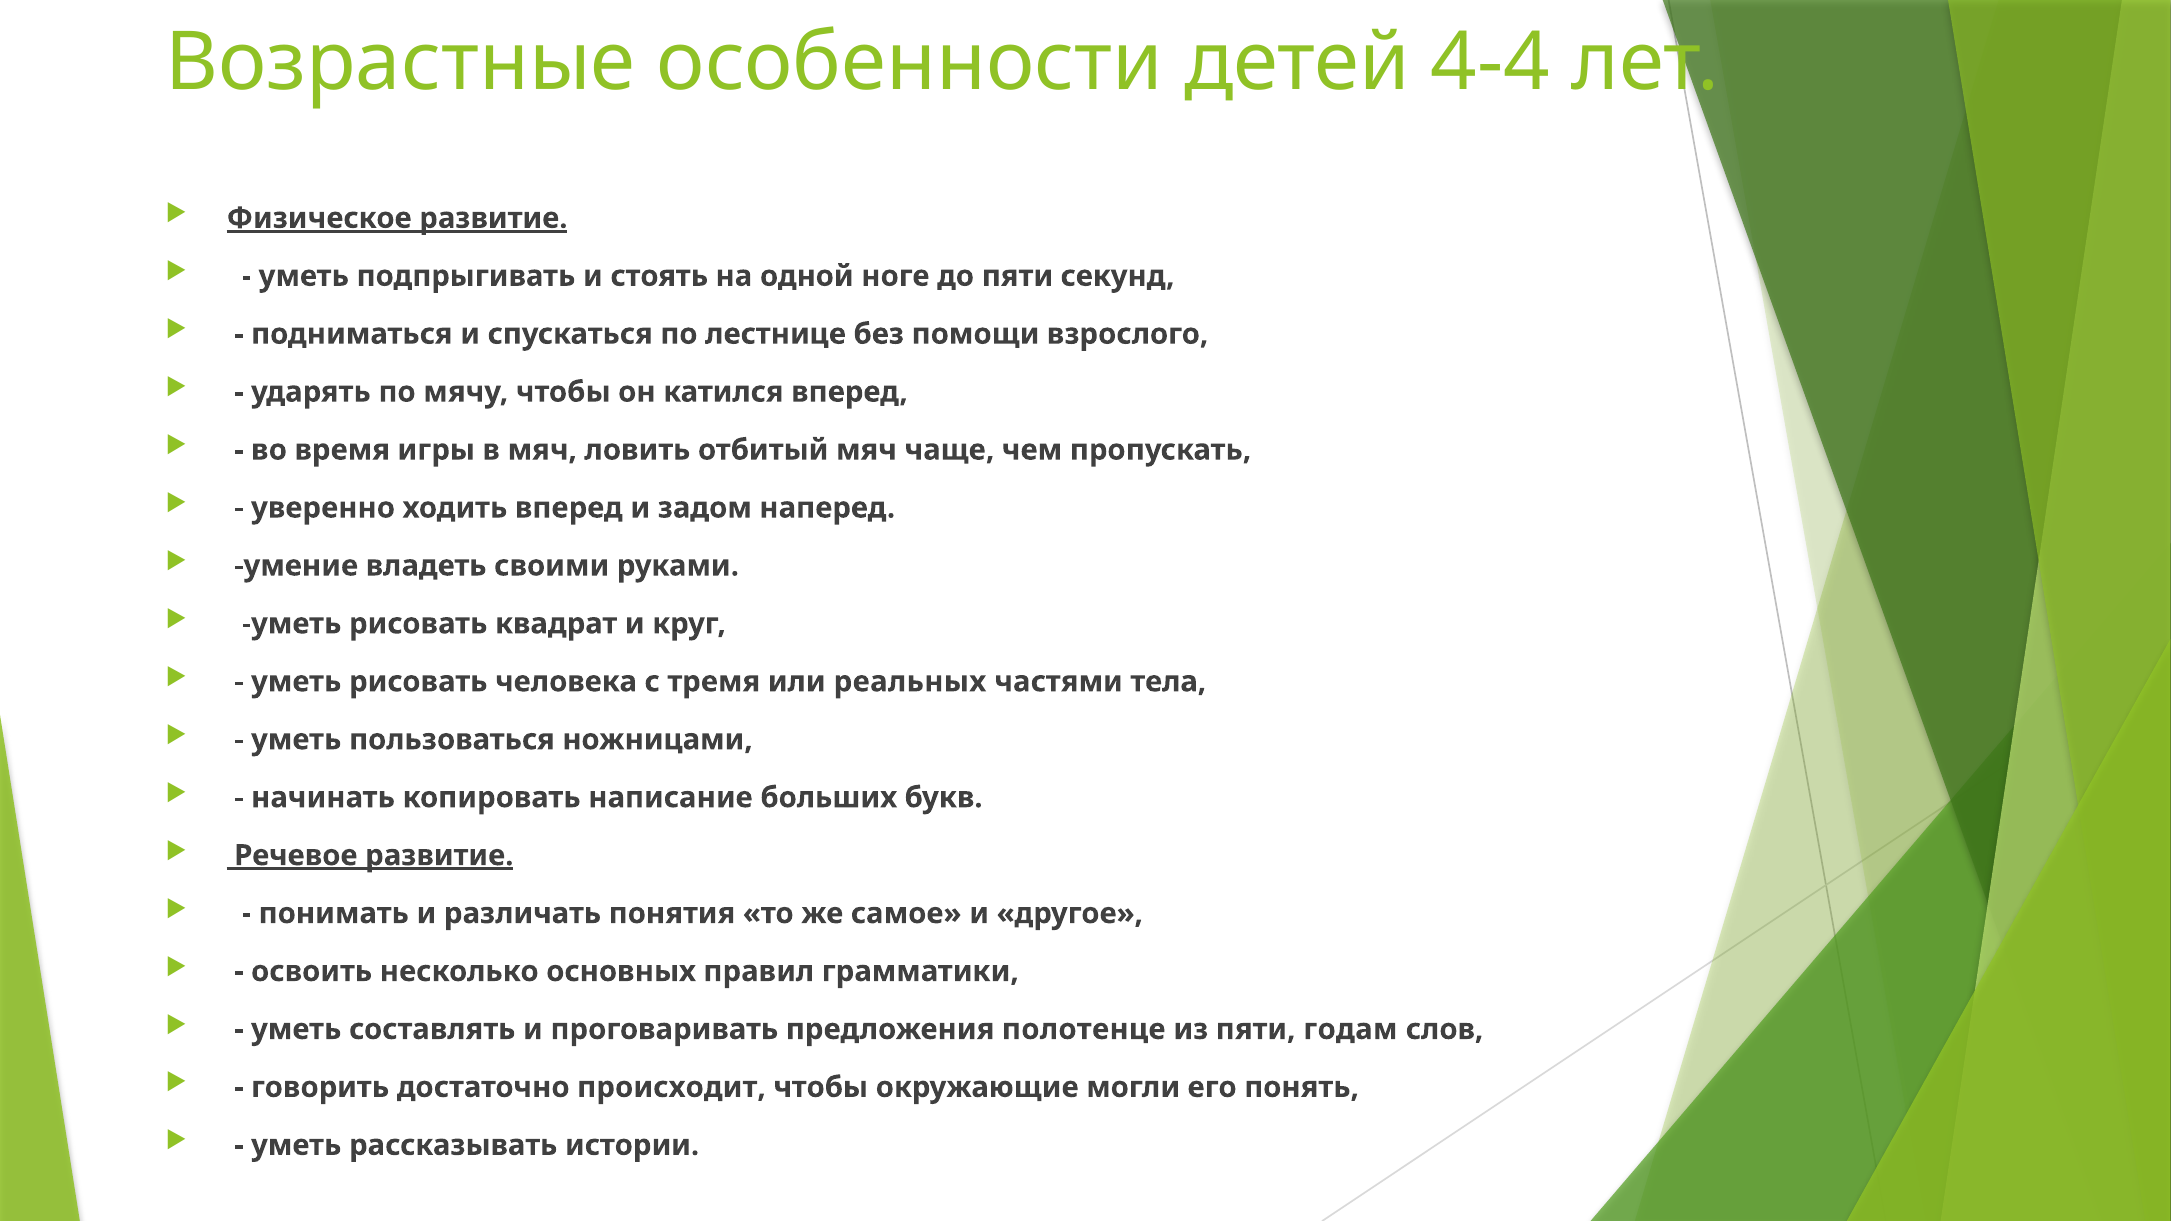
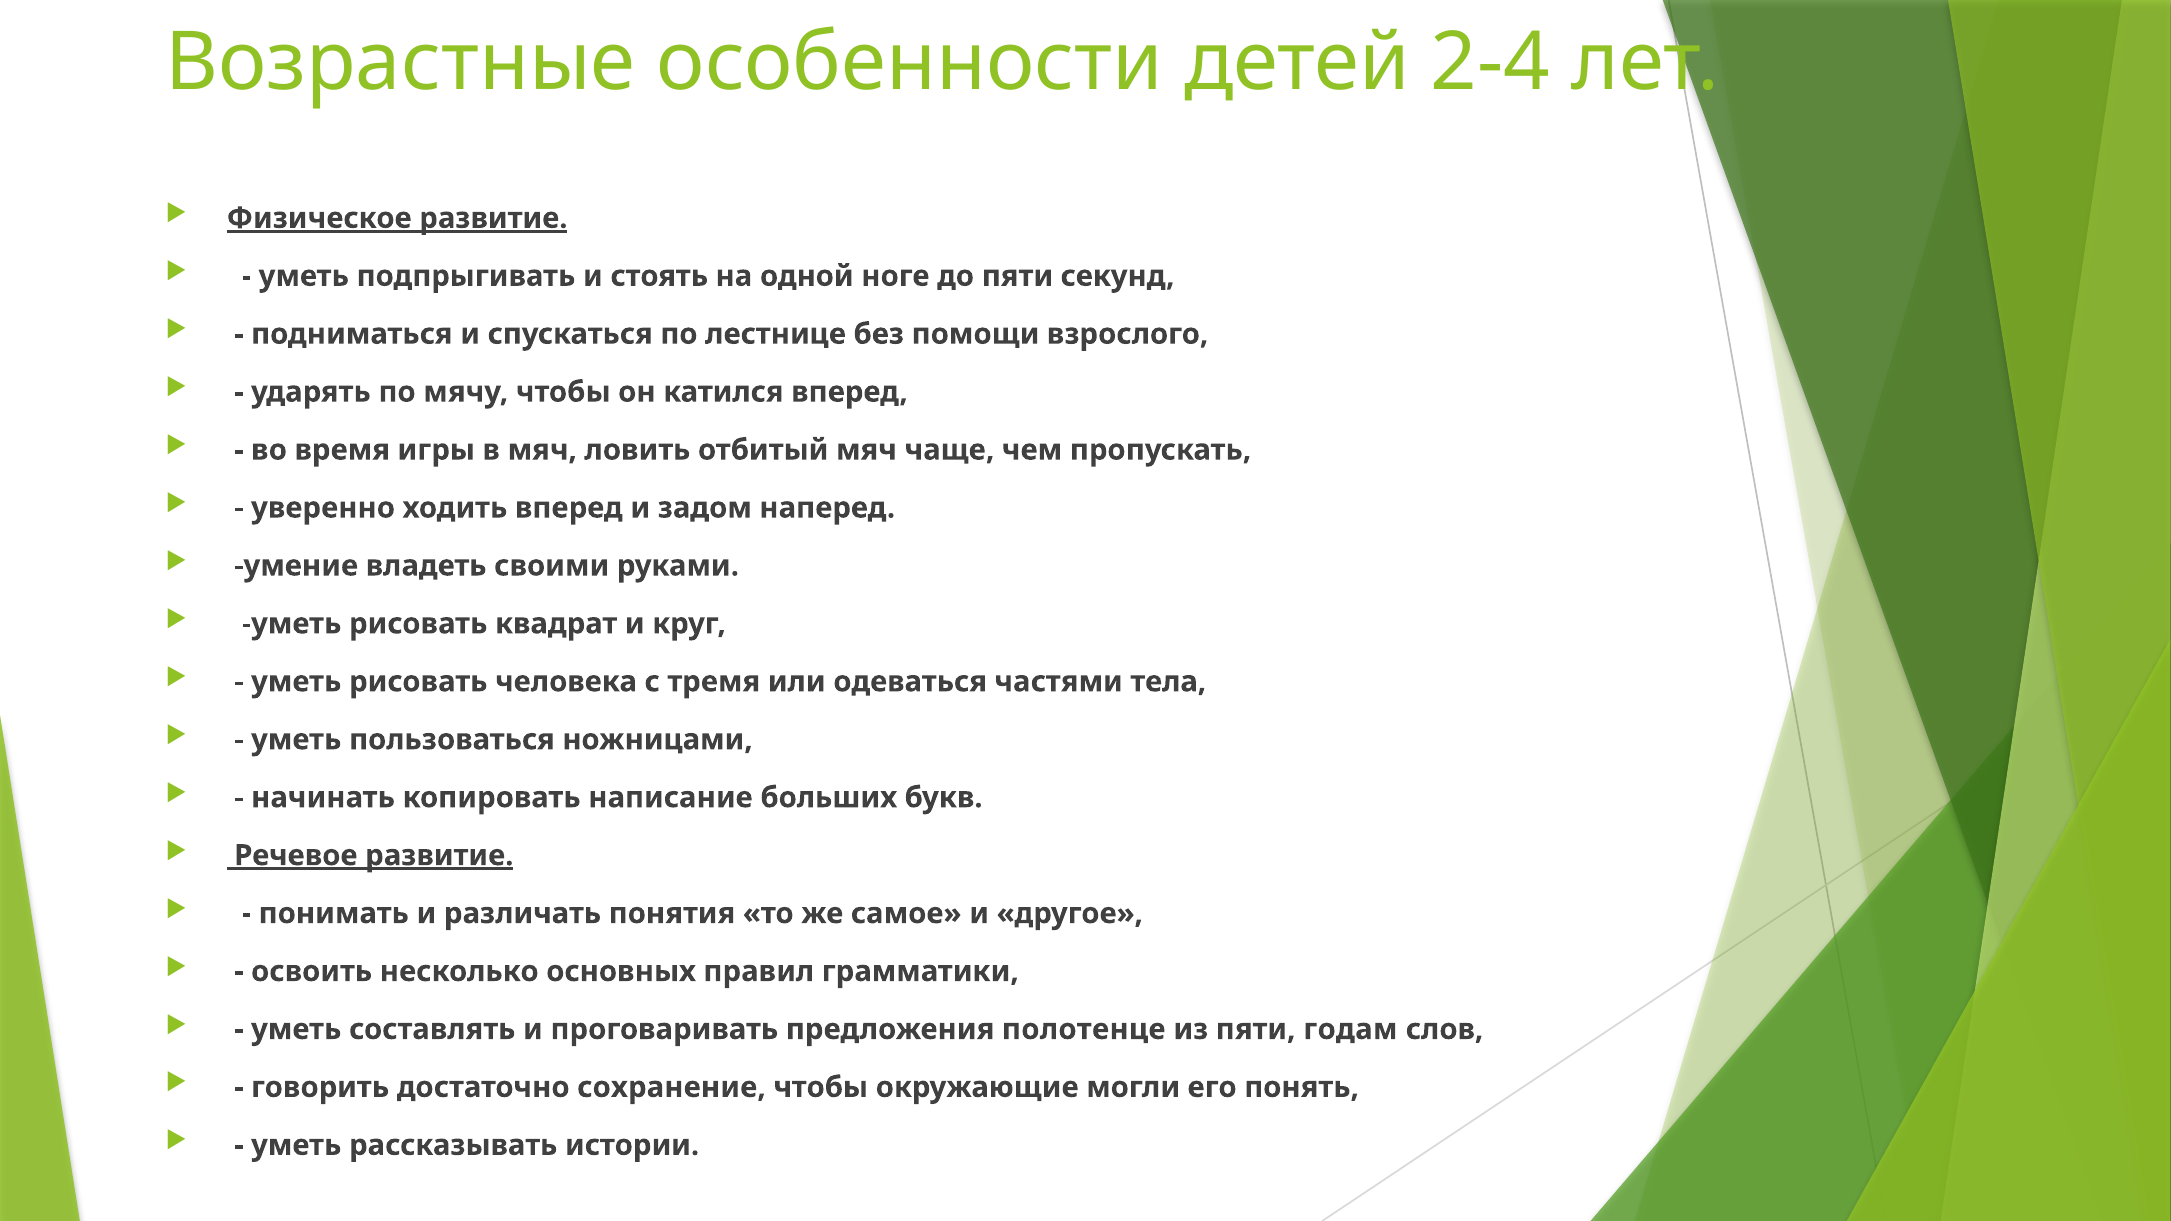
4-4: 4-4 -> 2-4
реальных: реальных -> одеваться
происходит: происходит -> сохранение
